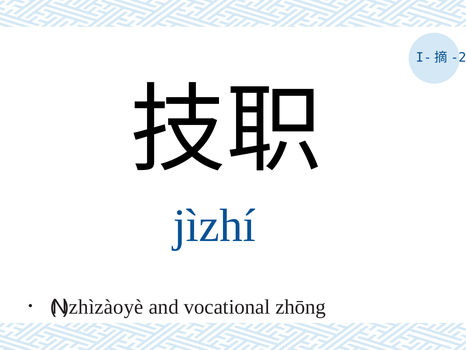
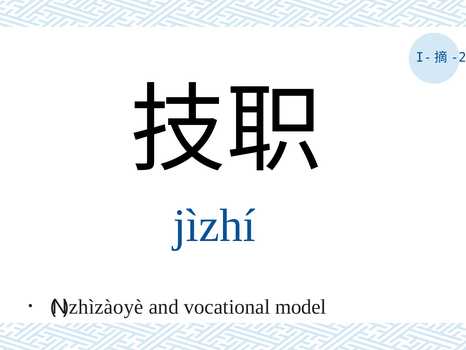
zhōng: zhōng -> model
